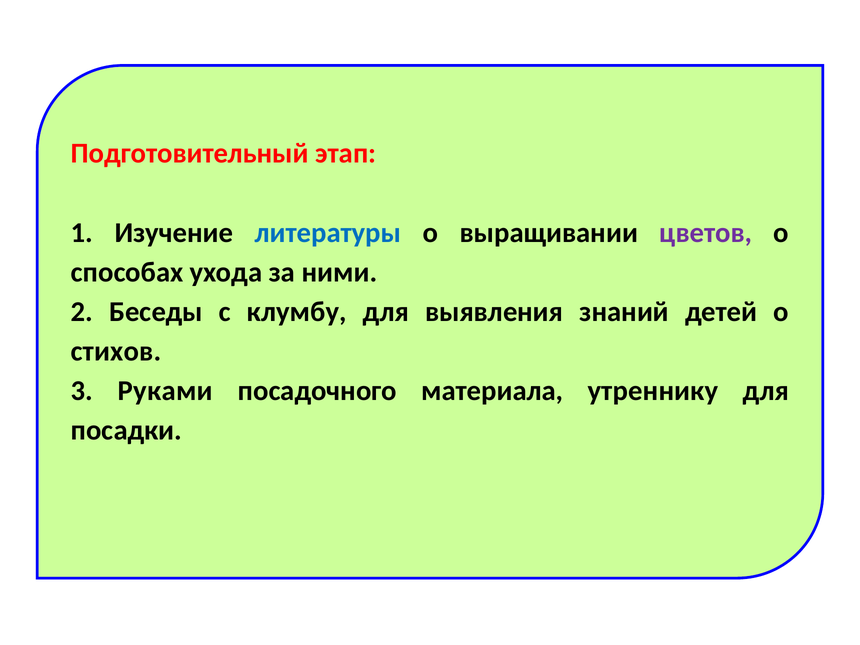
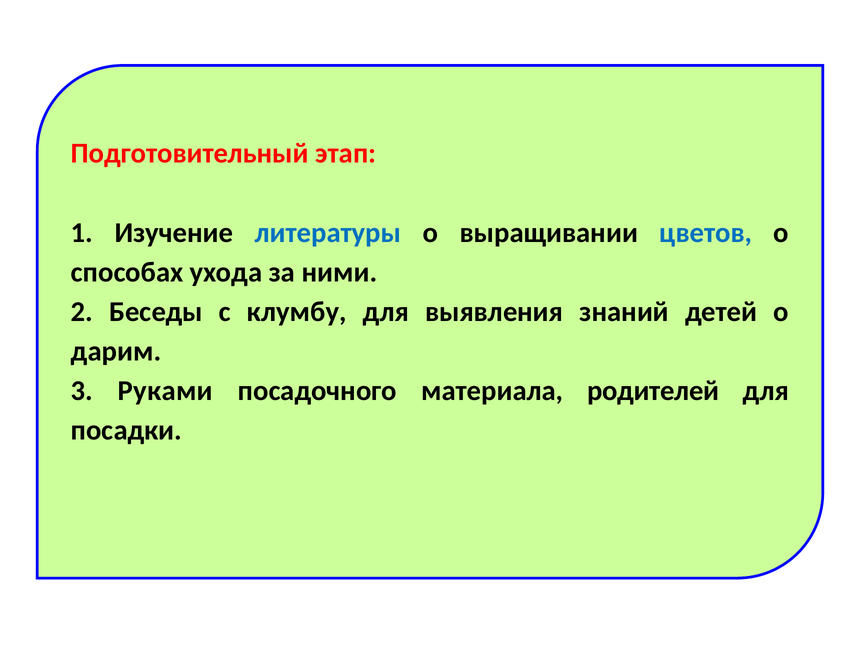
цветов colour: purple -> blue
стихов: стихов -> дарим
утреннику: утреннику -> родителей
